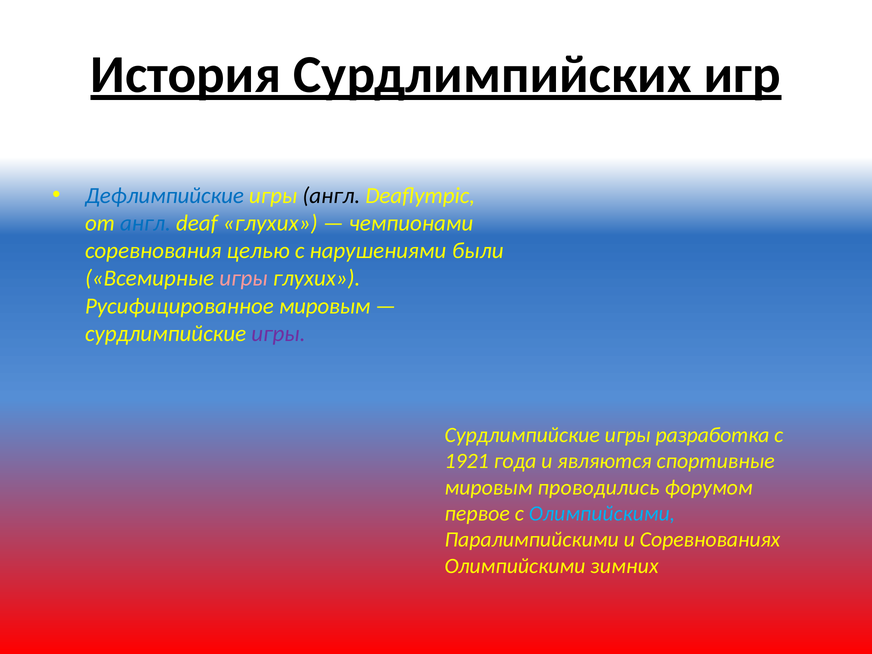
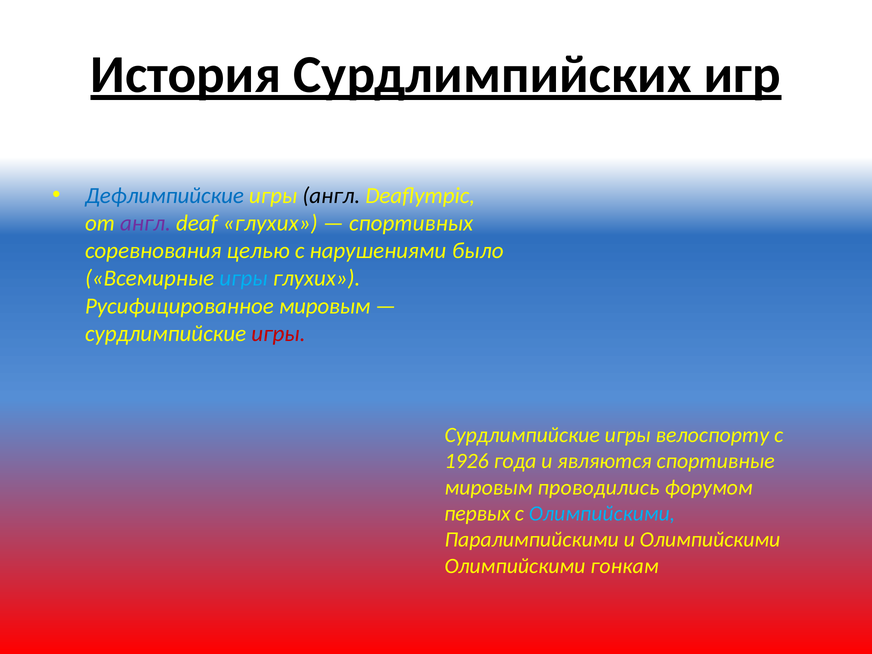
англ at (145, 223) colour: blue -> purple
чемпионами: чемпионами -> спортивных
были: были -> было
игры at (243, 278) colour: pink -> light blue
игры at (278, 334) colour: purple -> red
разработка: разработка -> велоспорту
1921: 1921 -> 1926
первое: первое -> первых
и Соревнованиях: Соревнованиях -> Олимпийскими
зимних: зимних -> гонкам
